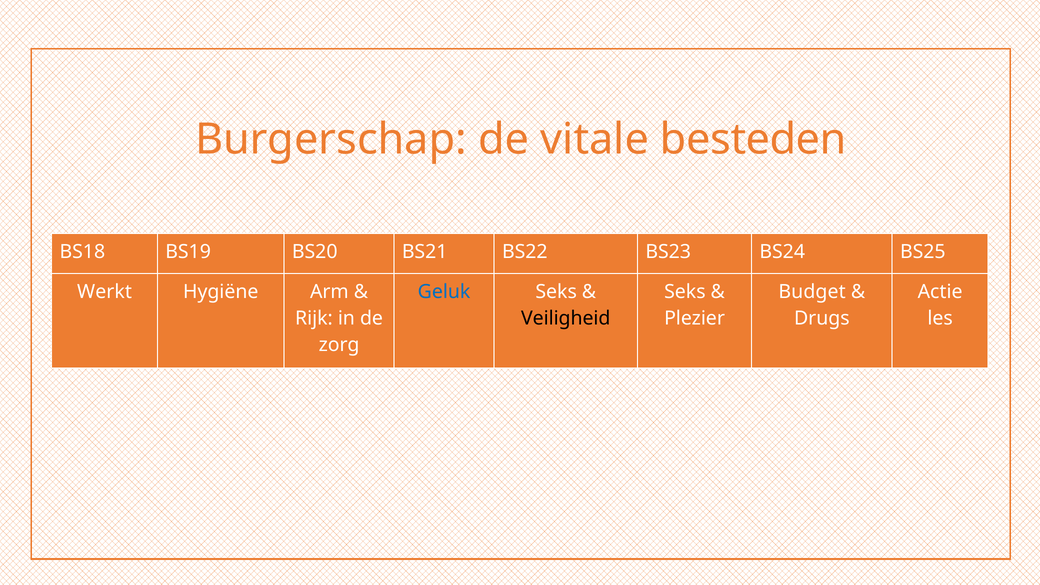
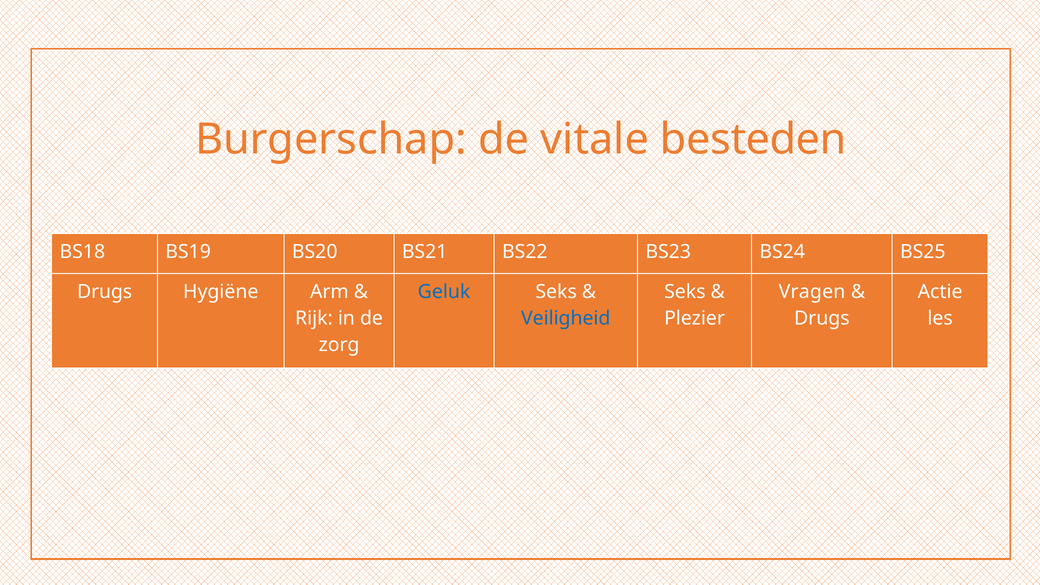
Werkt at (105, 292): Werkt -> Drugs
Budget: Budget -> Vragen
Veiligheid colour: black -> blue
